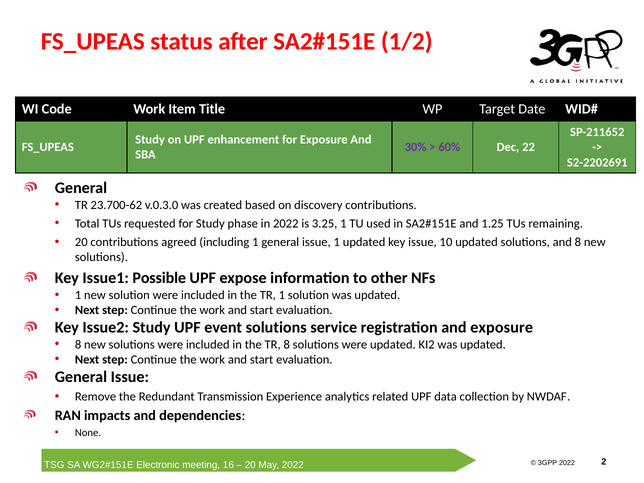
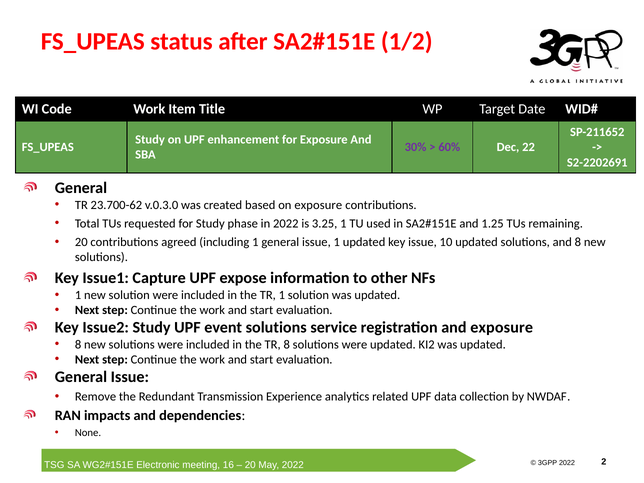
on discovery: discovery -> exposure
Possible: Possible -> Capture
